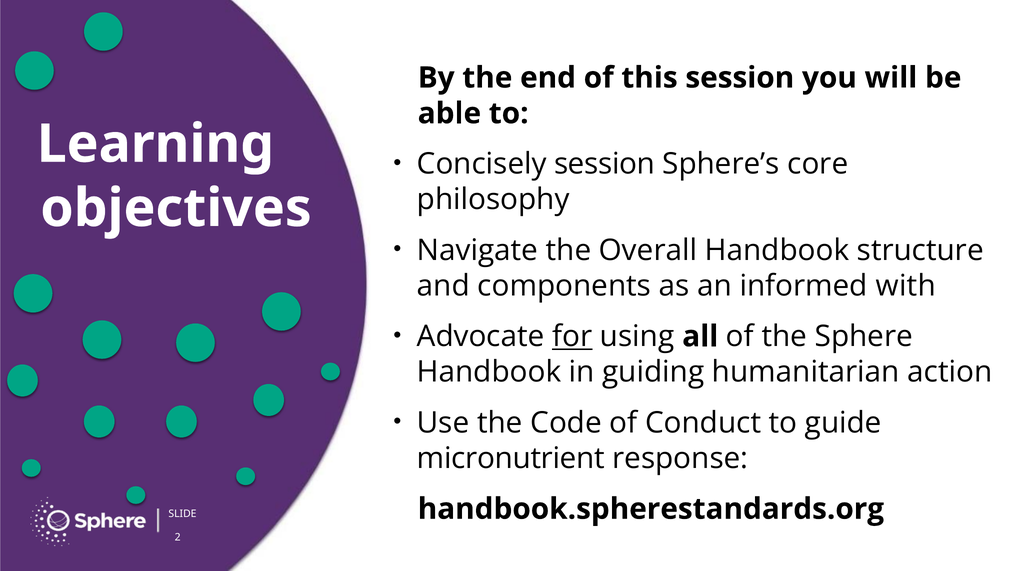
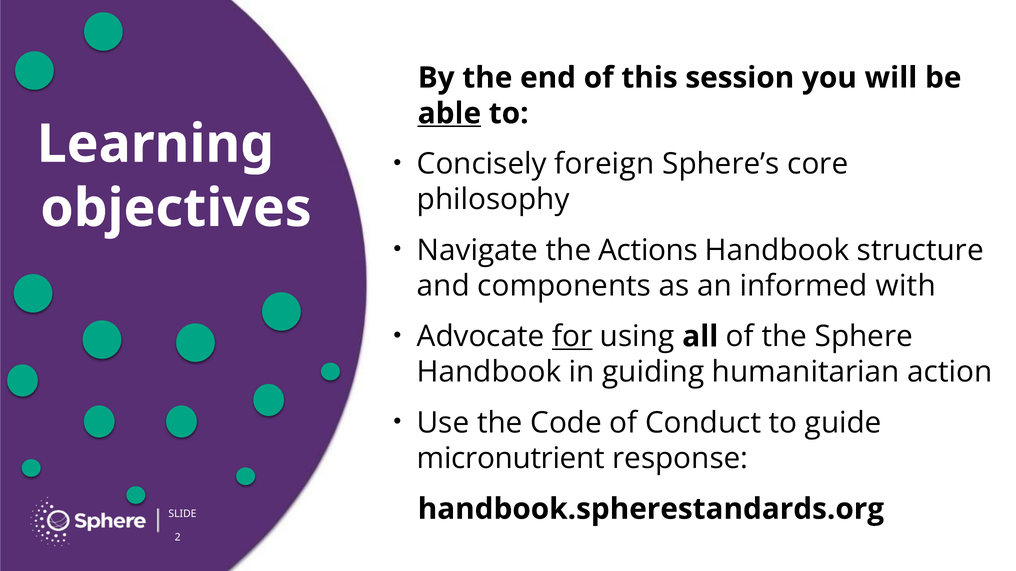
able underline: none -> present
Concisely session: session -> foreign
Overall: Overall -> Actions
